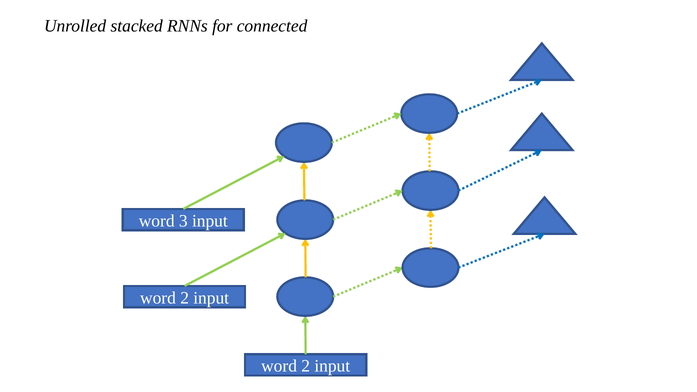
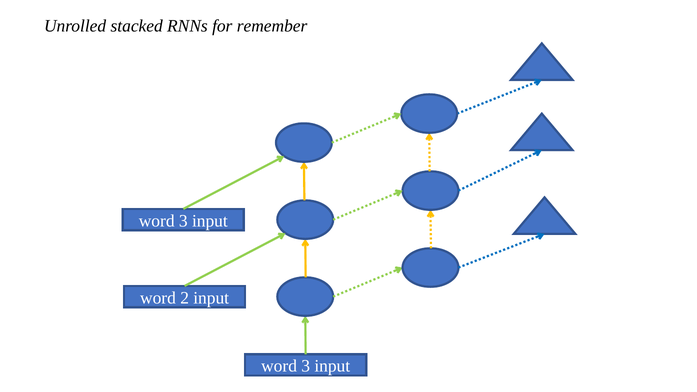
connected: connected -> remember
2 at (306, 366): 2 -> 3
